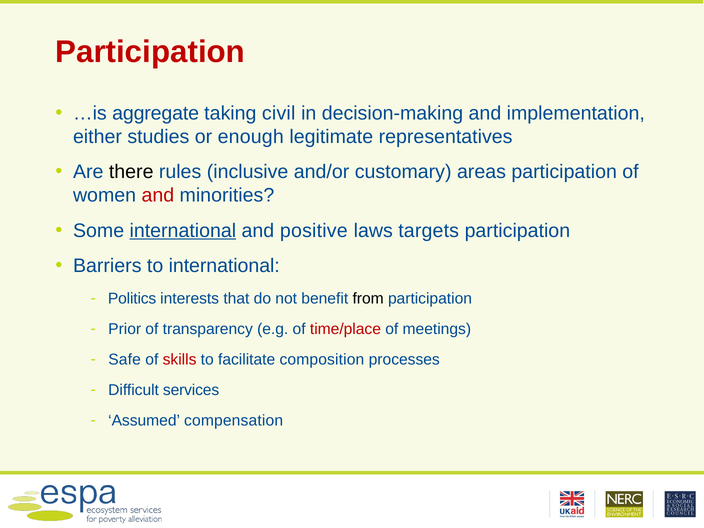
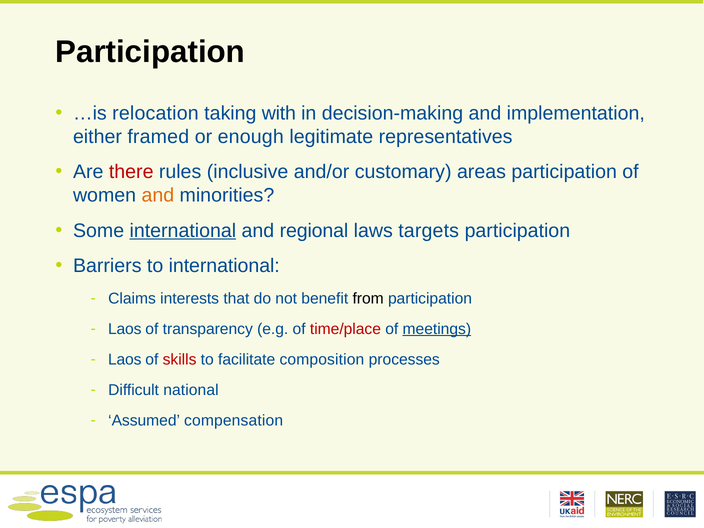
Participation at (150, 52) colour: red -> black
aggregate: aggregate -> relocation
civil: civil -> with
studies: studies -> framed
there colour: black -> red
and at (158, 195) colour: red -> orange
positive: positive -> regional
Politics: Politics -> Claims
Prior at (125, 329): Prior -> Laos
meetings underline: none -> present
Safe at (125, 359): Safe -> Laos
services: services -> national
